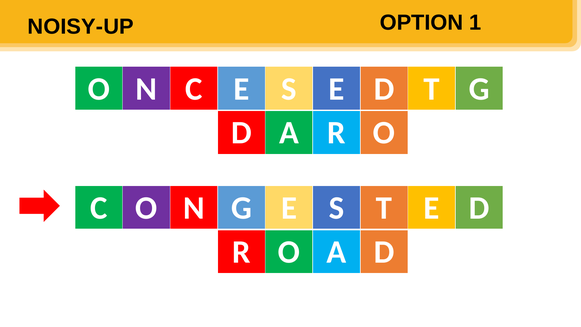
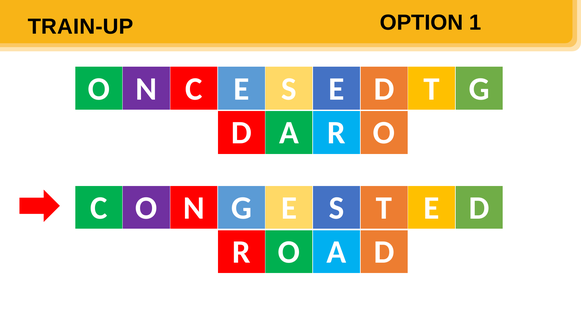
NOISY-UP: NOISY-UP -> TRAIN-UP
